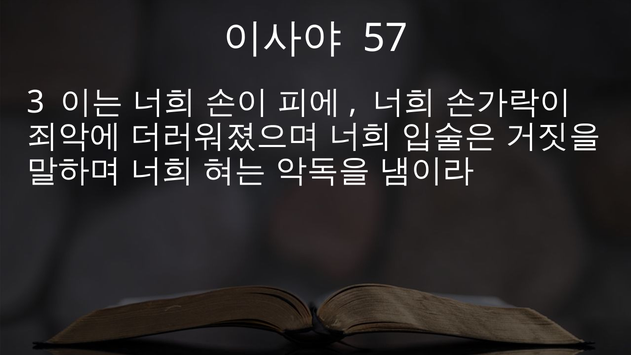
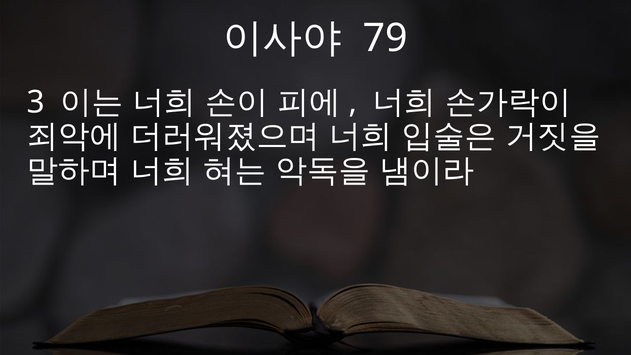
57: 57 -> 79
